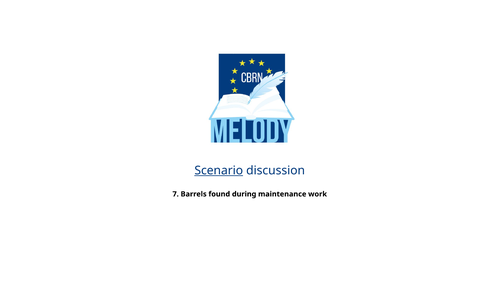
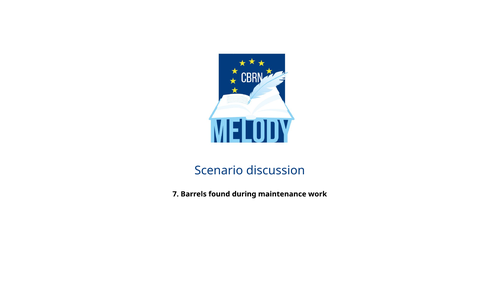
Scenario underline: present -> none
